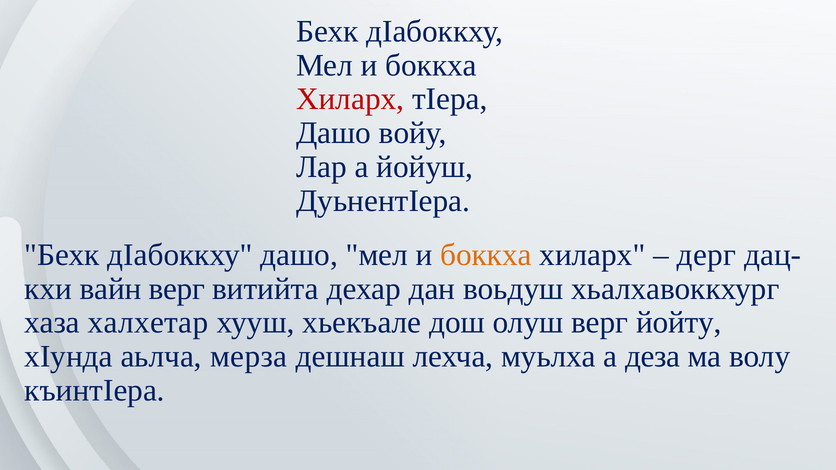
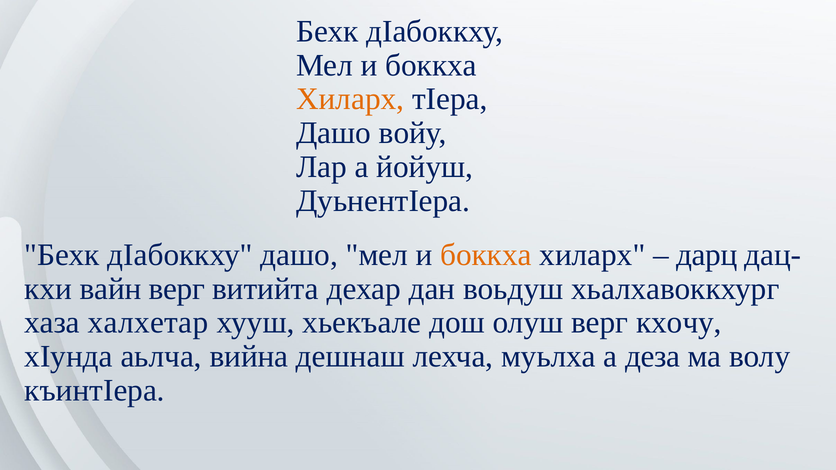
Хиларх at (350, 99) colour: red -> orange
дерг: дерг -> дарц
йойту: йойту -> кхочу
мерза: мерза -> вийна
